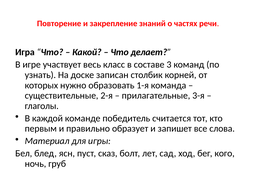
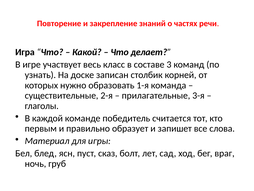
кого: кого -> враг
